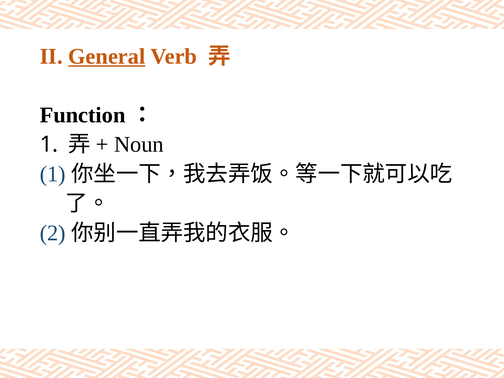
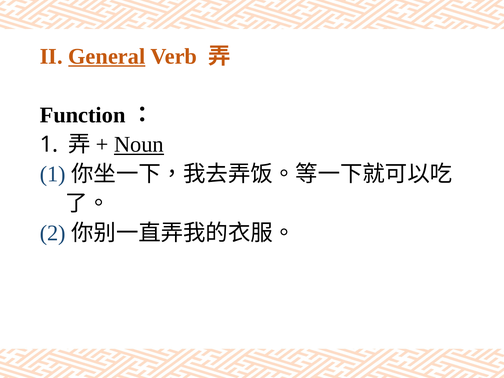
Noun underline: none -> present
